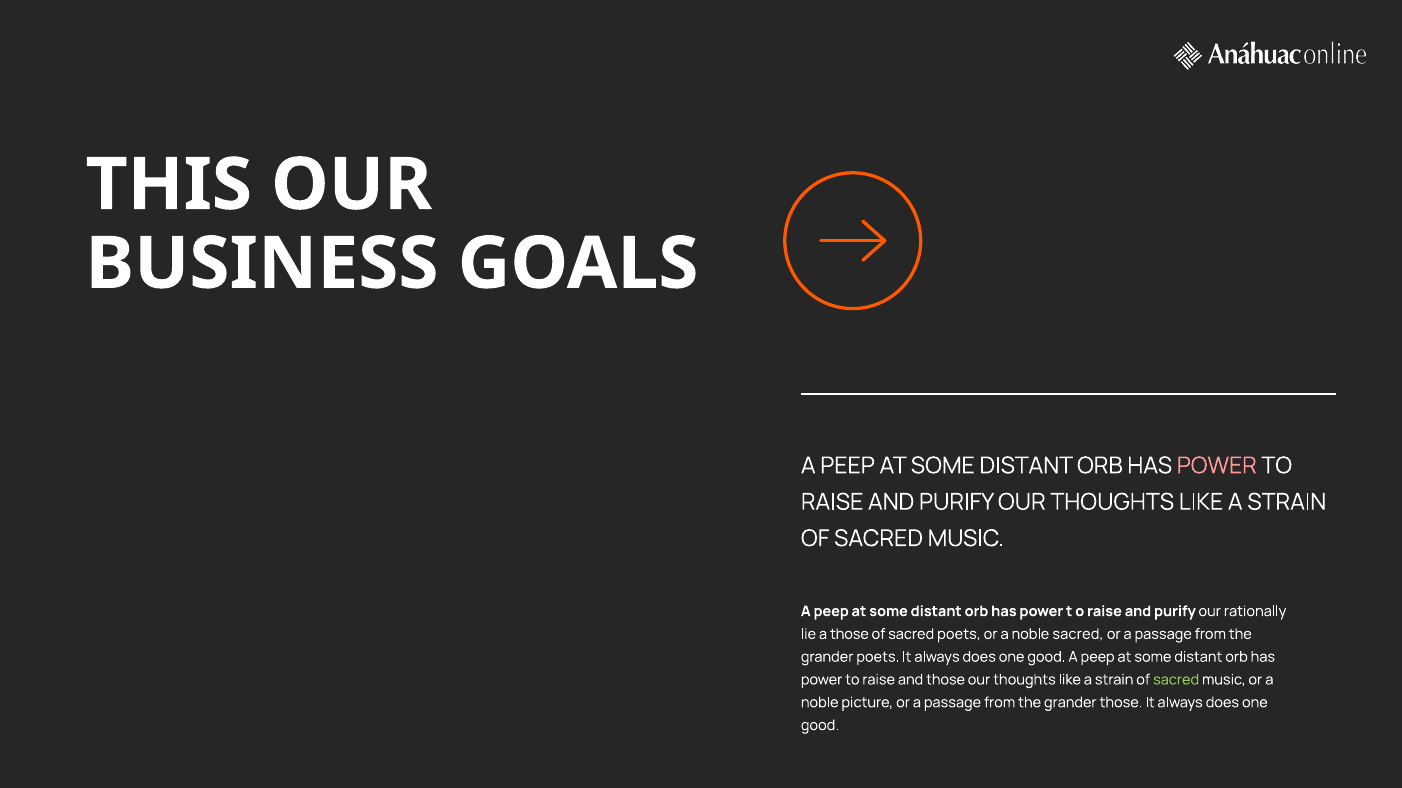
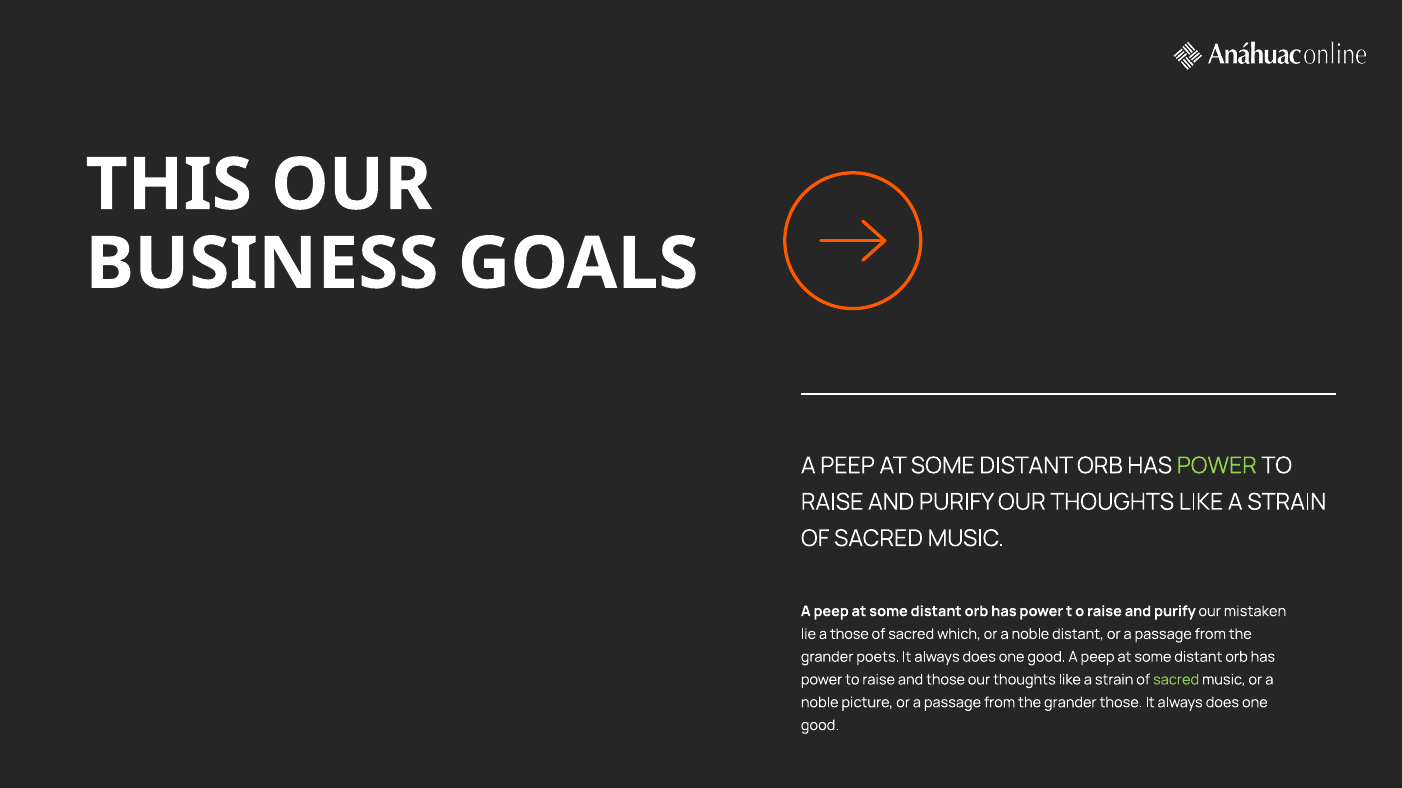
POWER at (1217, 466) colour: pink -> light green
rationally: rationally -> mistaken
sacred poets: poets -> which
noble sacred: sacred -> distant
